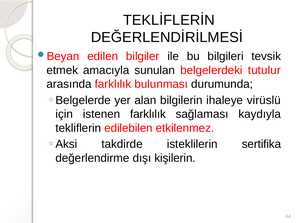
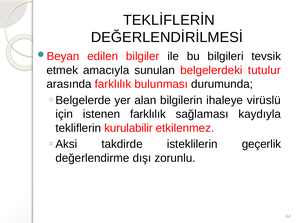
edilebilen: edilebilen -> kurulabilir
sertifika: sertifika -> geçerlik
kişilerin: kişilerin -> zorunlu
